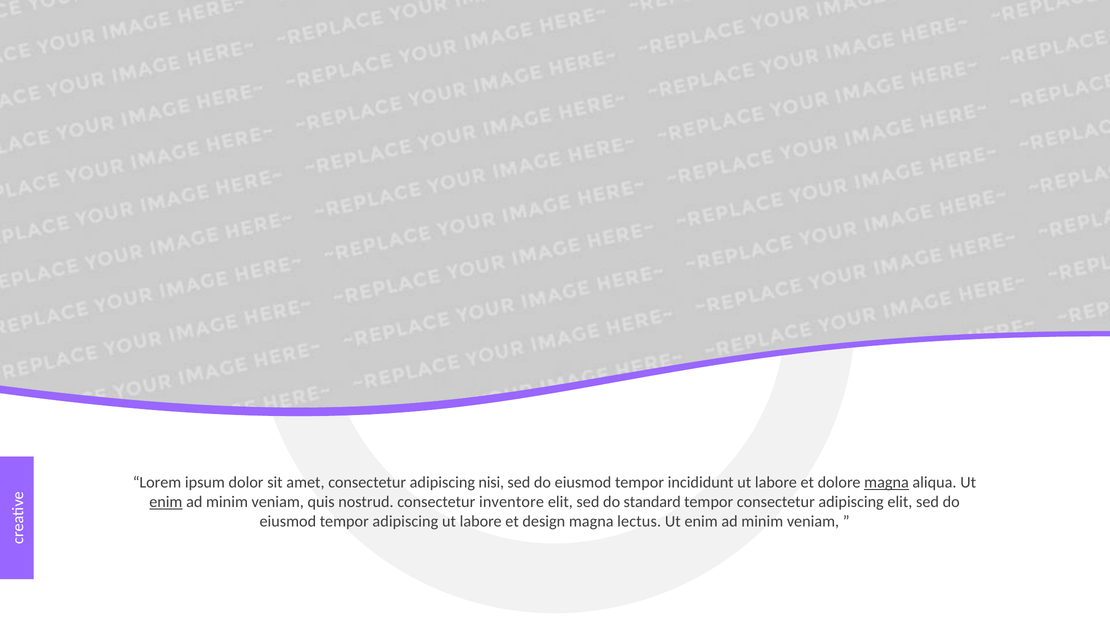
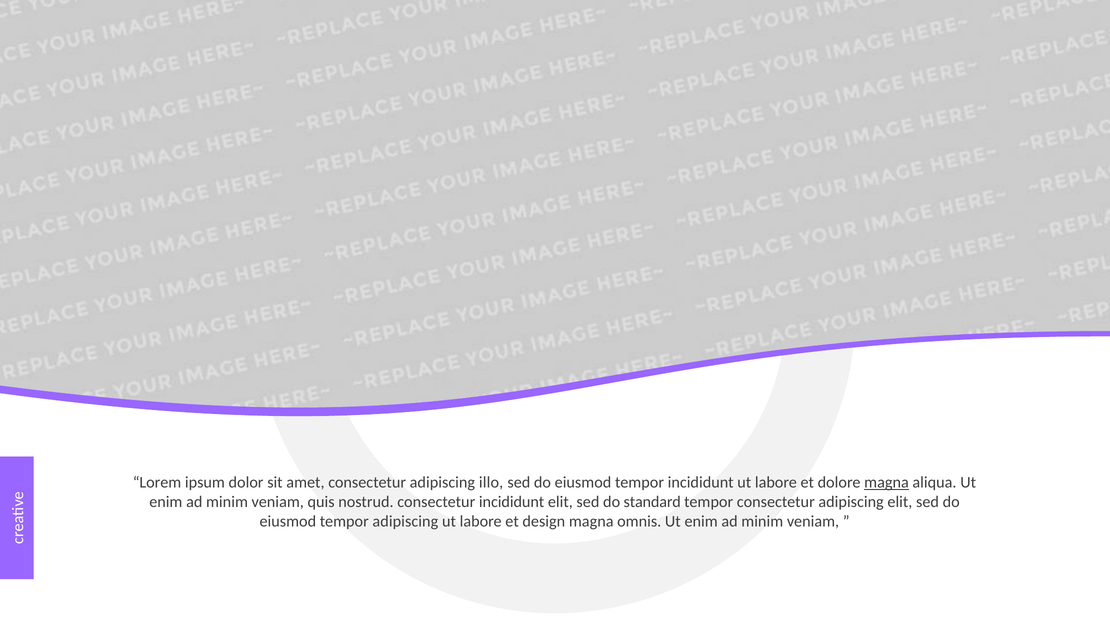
nisi: nisi -> illo
enim at (166, 502) underline: present -> none
consectetur inventore: inventore -> incididunt
lectus: lectus -> omnis
